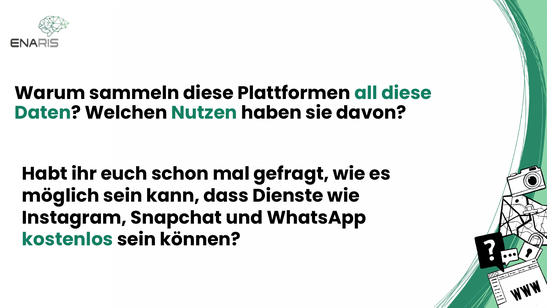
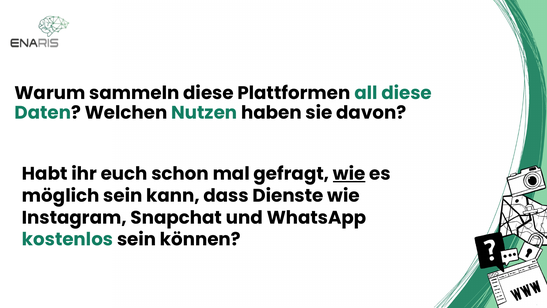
wie at (349, 174) underline: none -> present
